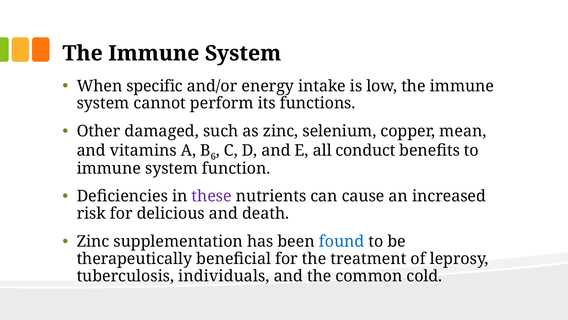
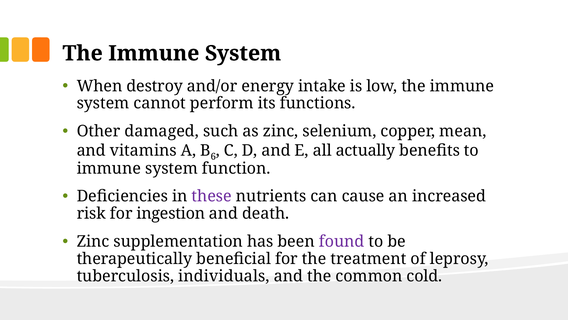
specific: specific -> destroy
conduct: conduct -> actually
delicious: delicious -> ingestion
found colour: blue -> purple
